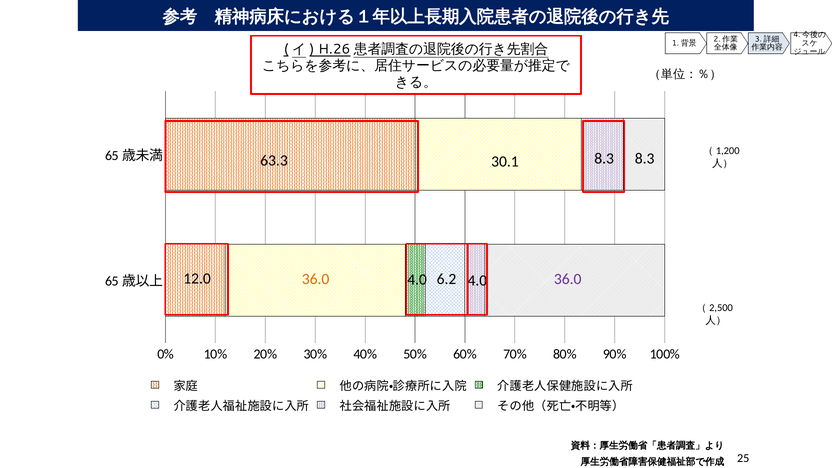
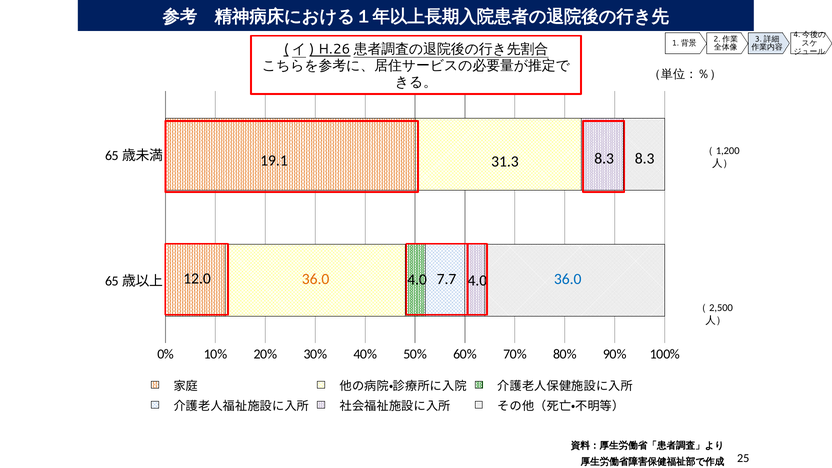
63.3: 63.3 -> 19.1
30.1: 30.1 -> 31.3
6.2: 6.2 -> 7.7
36.0 at (568, 279) colour: purple -> blue
